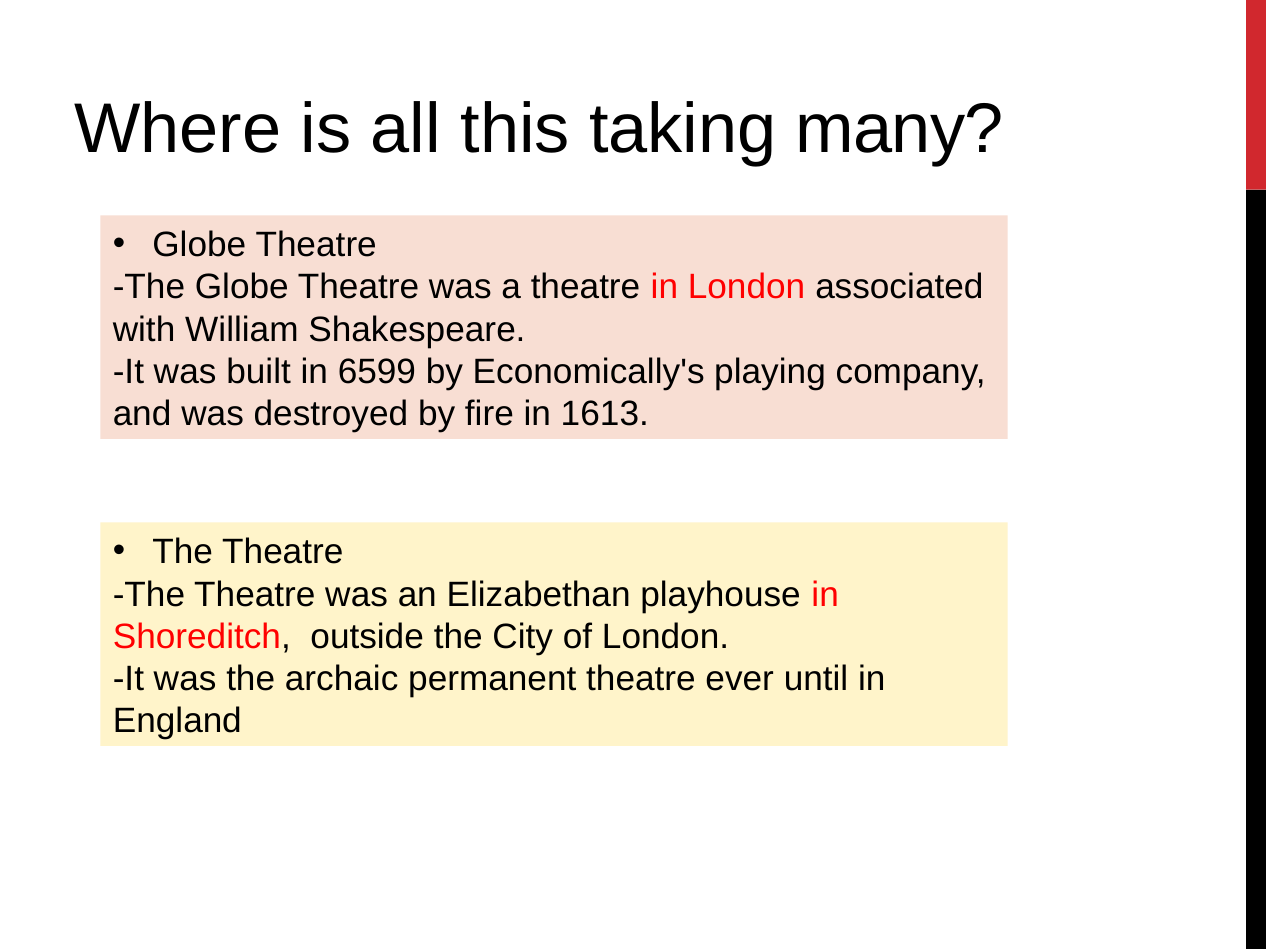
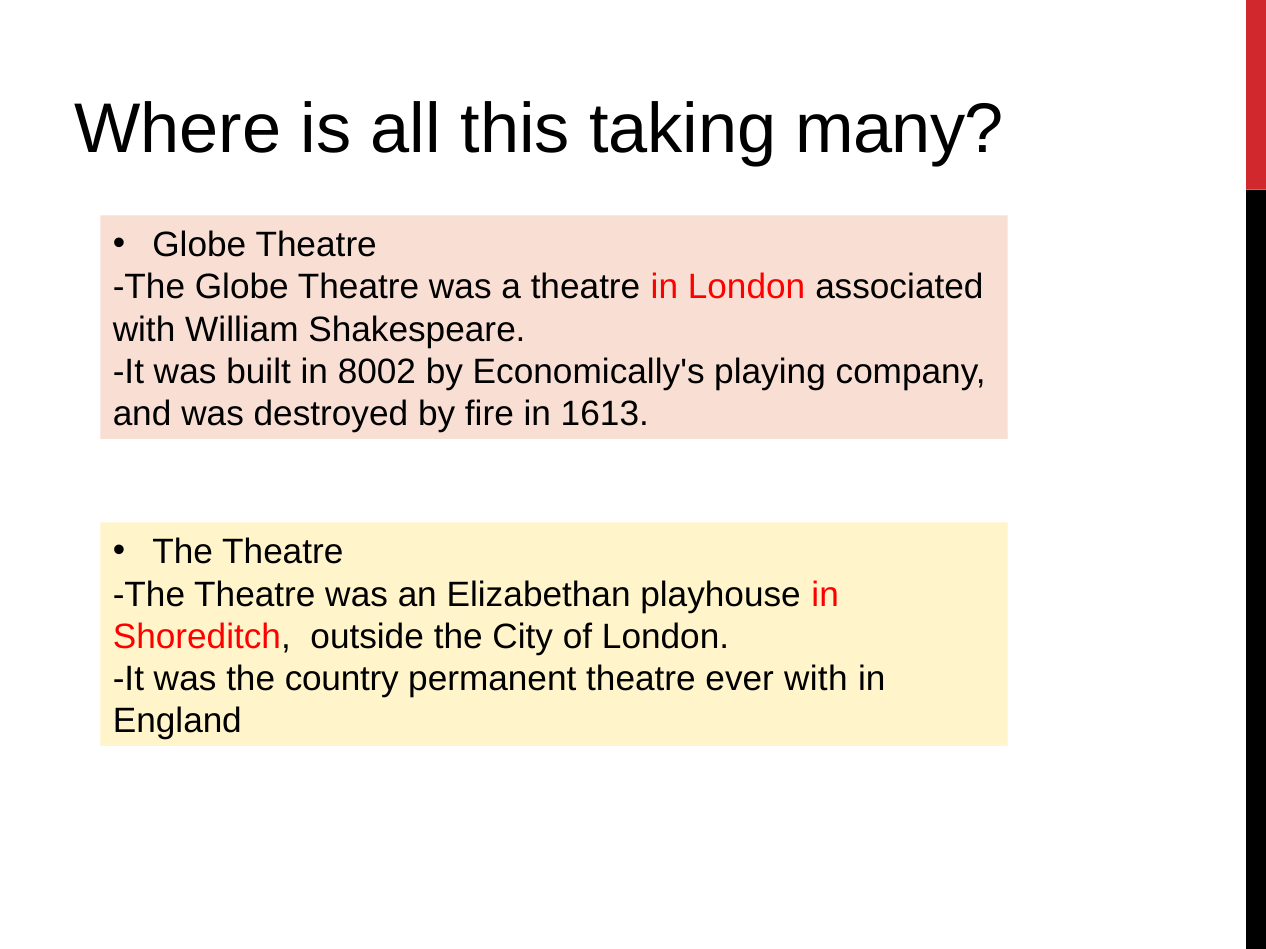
6599: 6599 -> 8002
archaic: archaic -> country
ever until: until -> with
